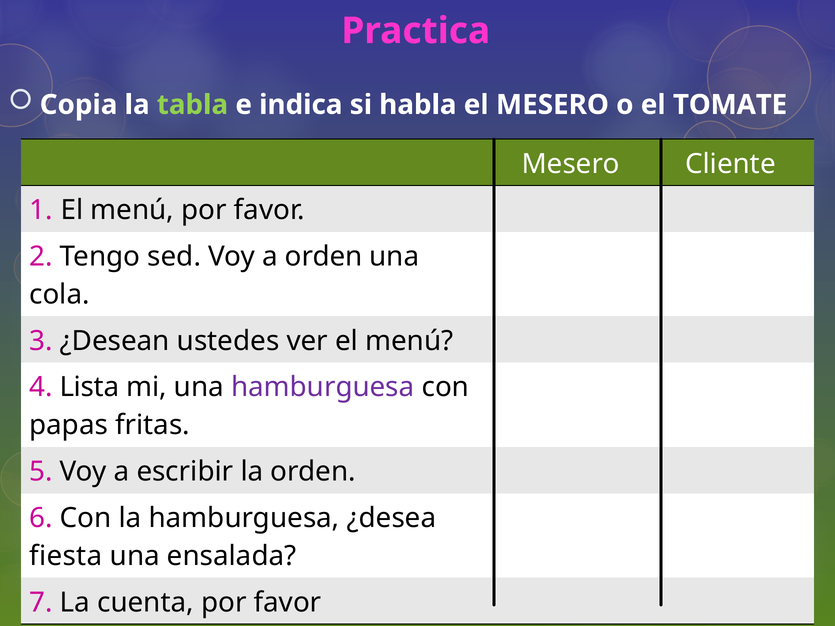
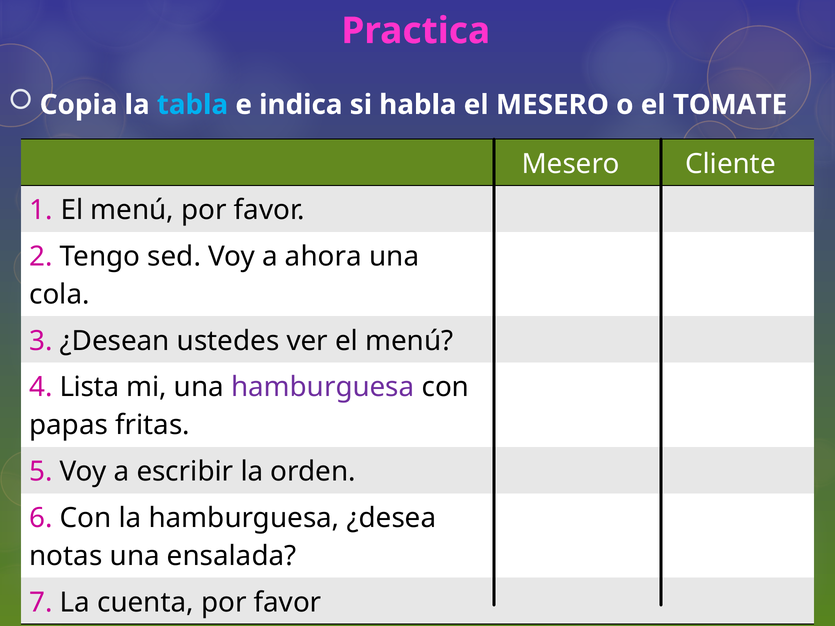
tabla colour: light green -> light blue
a orden: orden -> ahora
fiesta: fiesta -> notas
